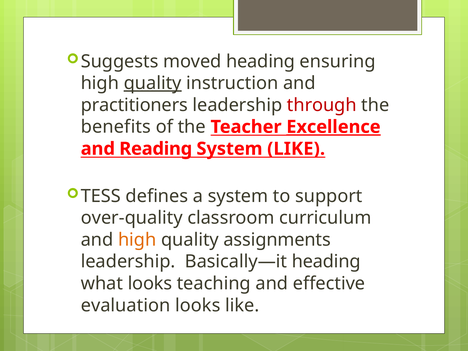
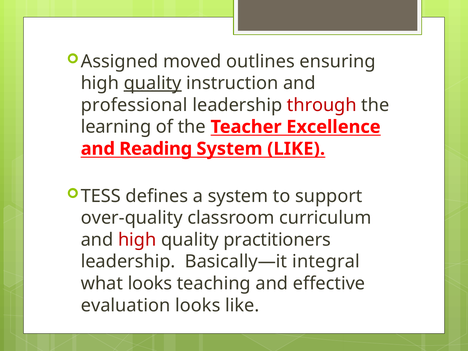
Suggests: Suggests -> Assigned
moved heading: heading -> outlines
practitioners: practitioners -> professional
benefits: benefits -> learning
Excellence underline: present -> none
high at (137, 240) colour: orange -> red
assignments: assignments -> practitioners
Basically—it heading: heading -> integral
